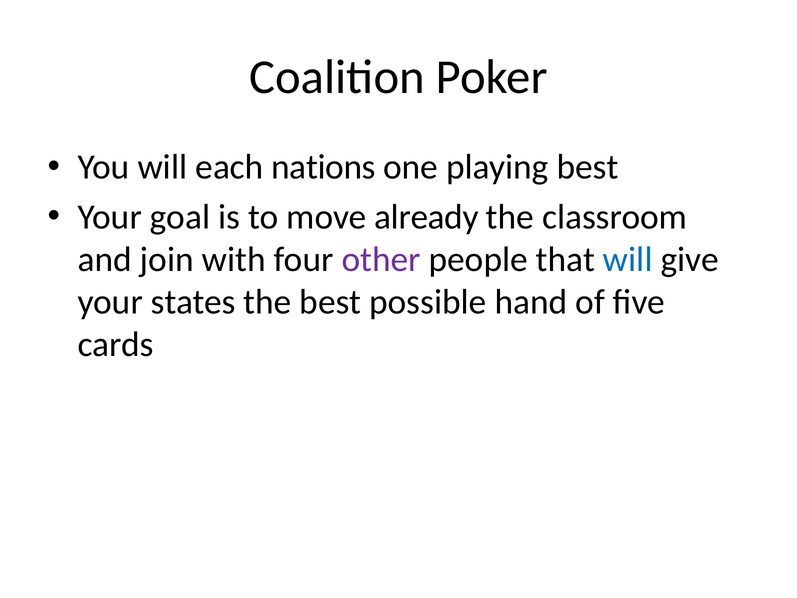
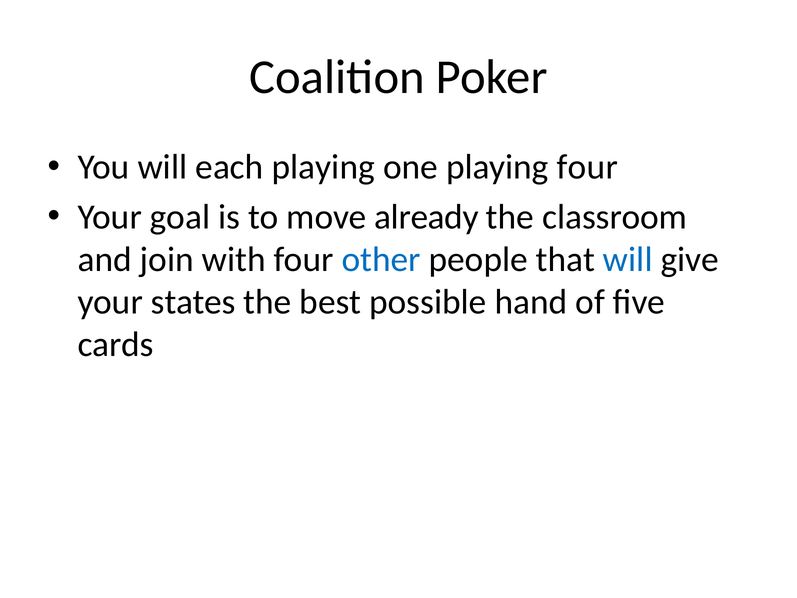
each nations: nations -> playing
playing best: best -> four
other colour: purple -> blue
